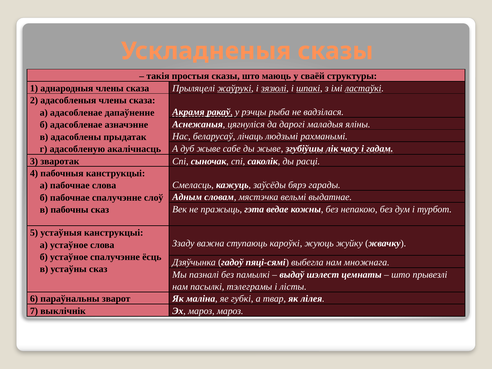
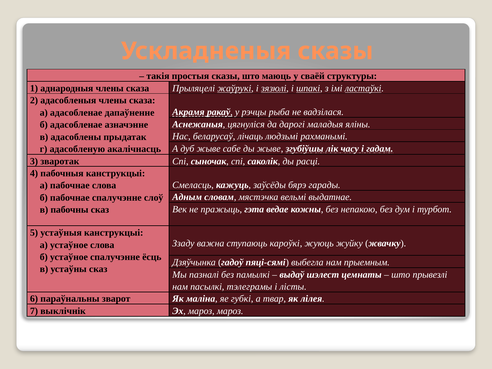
множнага: множнага -> прыемным
